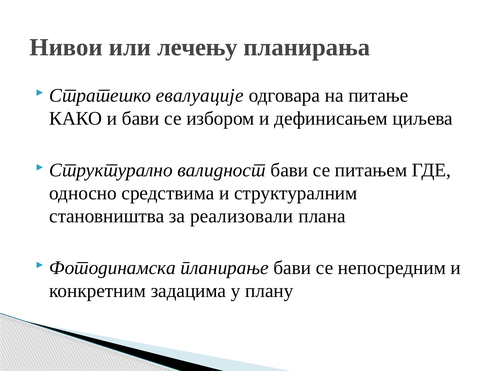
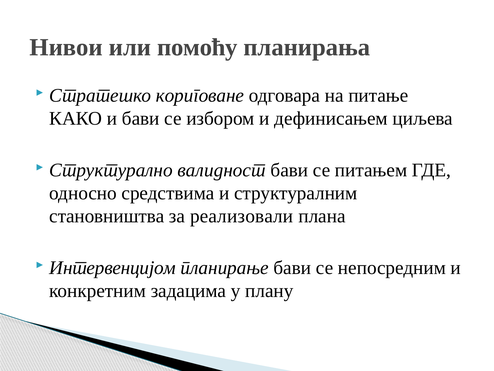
лечењу: лечењу -> помоћу
евалуације: евалуације -> кориговане
Фотодинамска: Фотодинамска -> Интервенцијом
